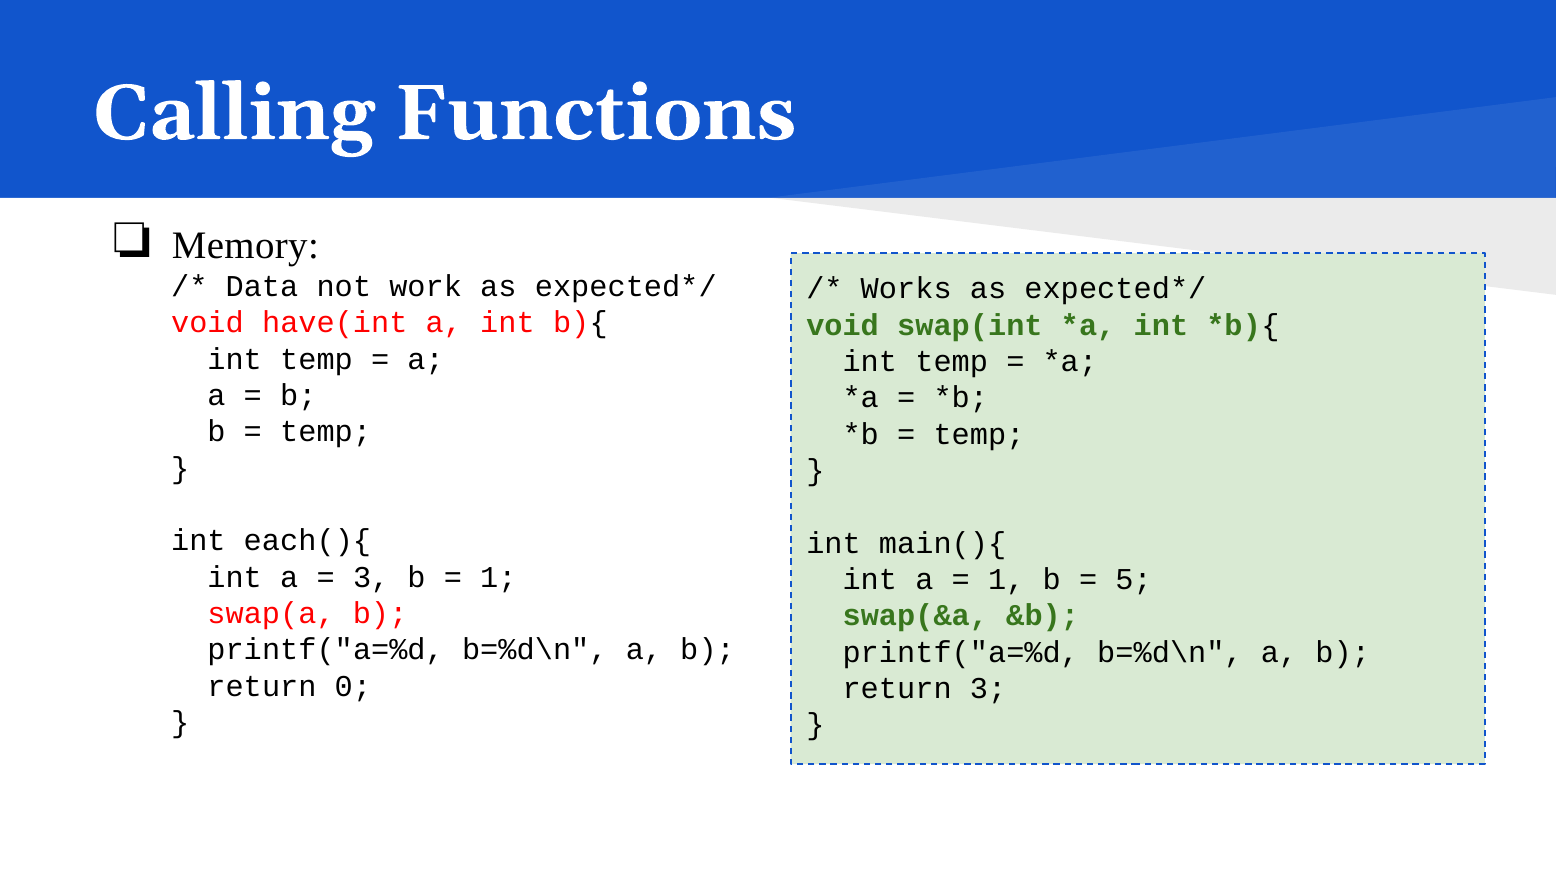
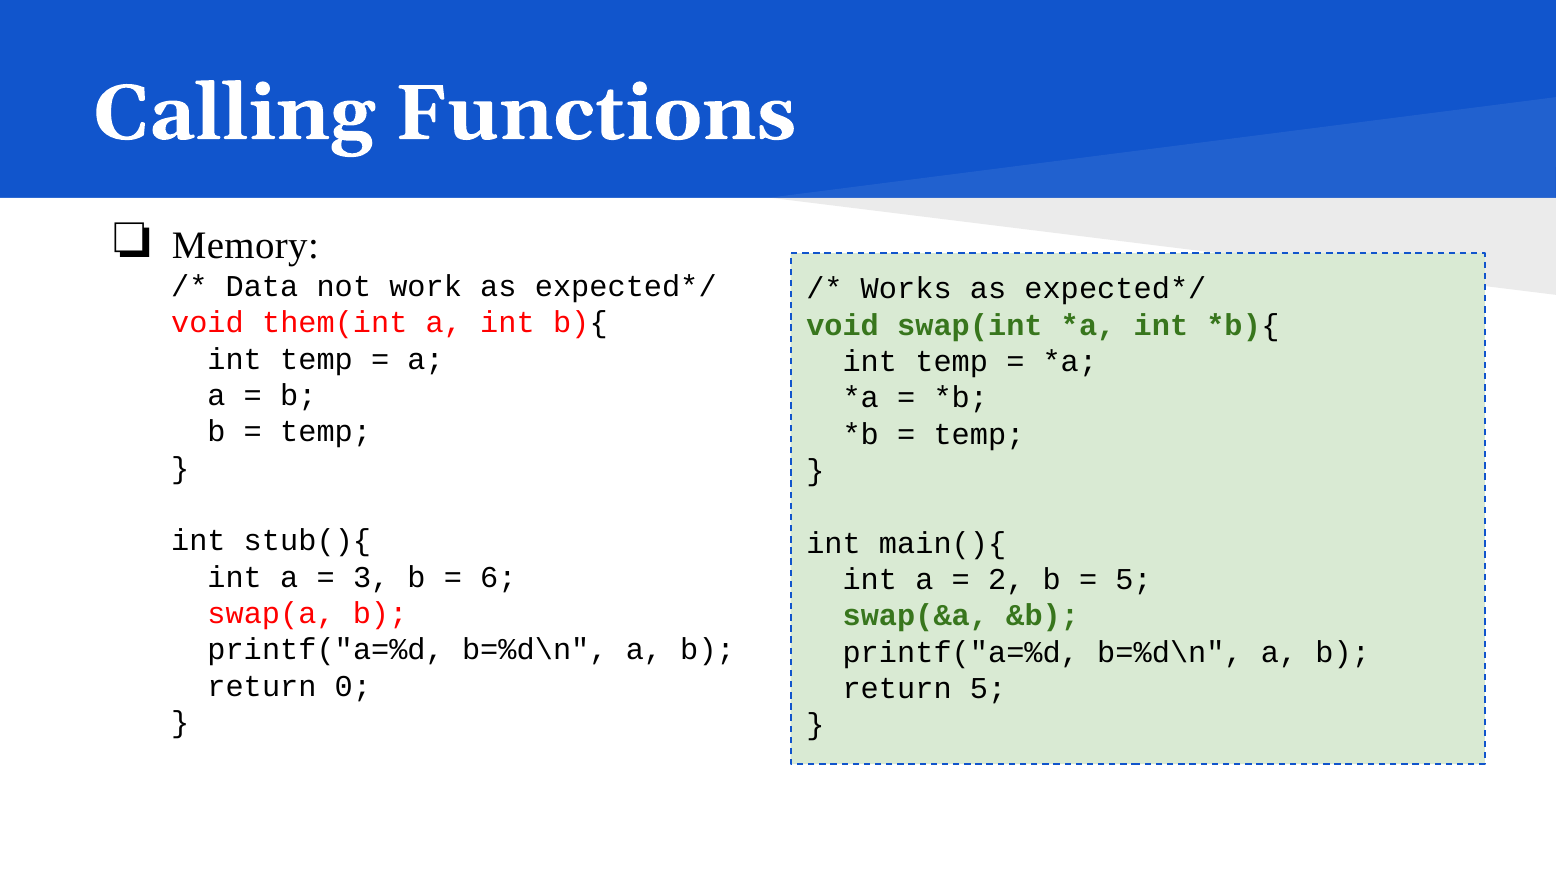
have(int: have(int -> them(int
each(){: each(){ -> stub(){
1 at (498, 577): 1 -> 6
1 at (1006, 580): 1 -> 2
return 3: 3 -> 5
